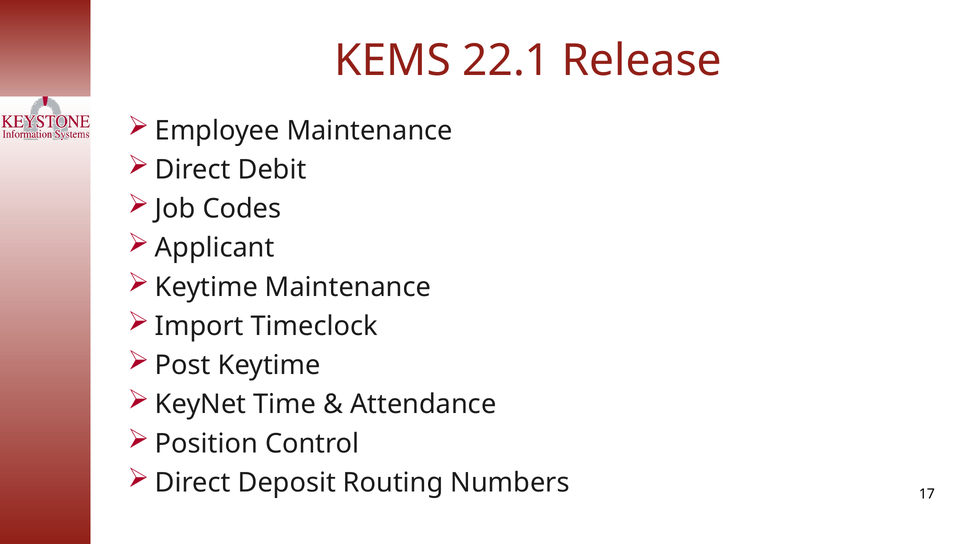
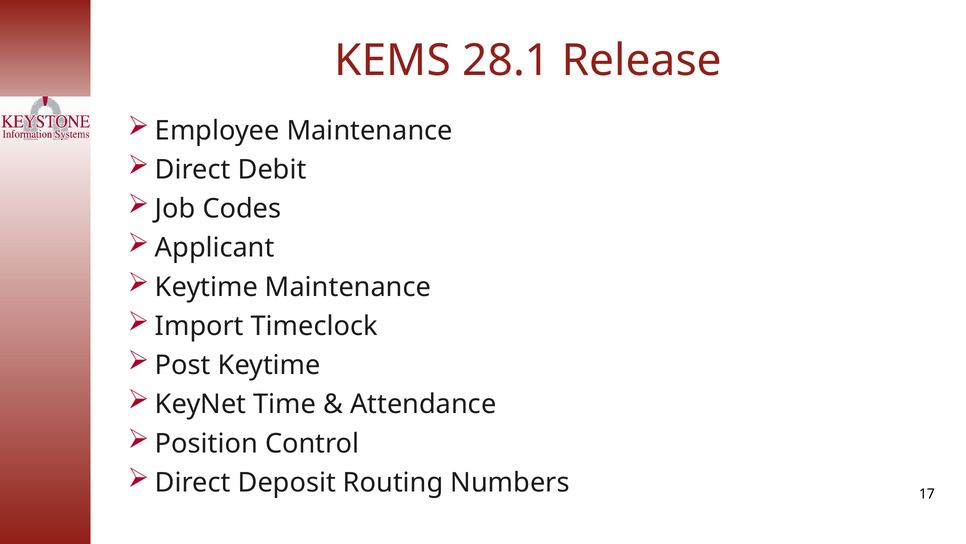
22.1: 22.1 -> 28.1
